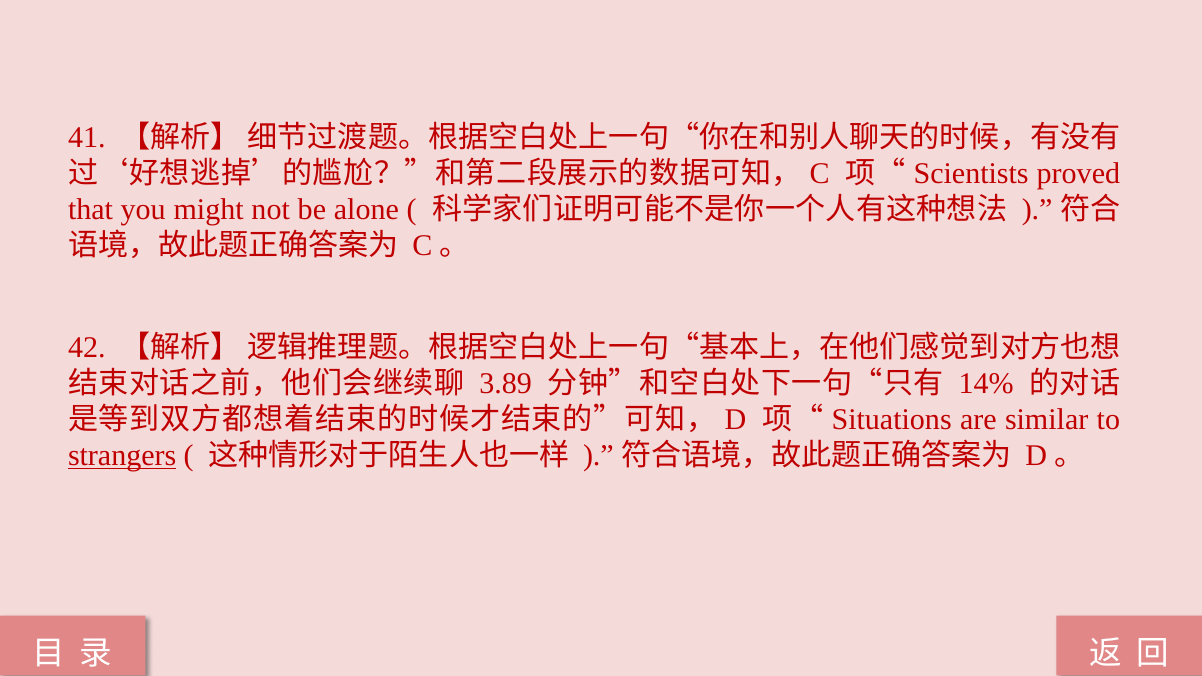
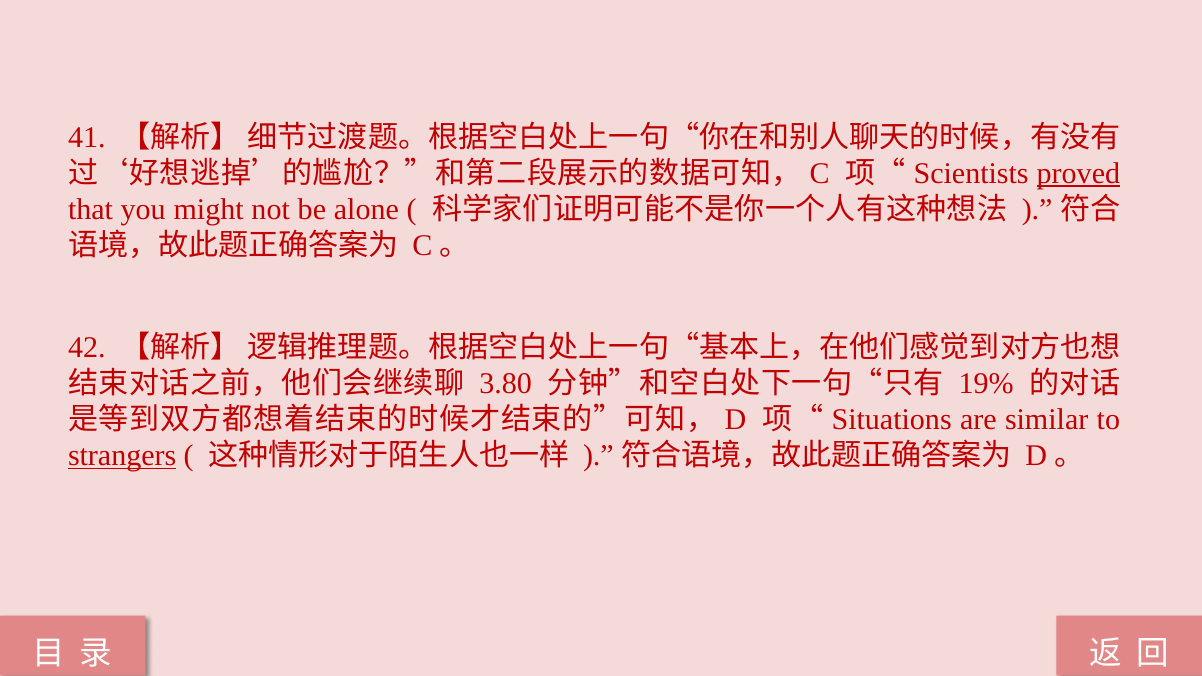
proved underline: none -> present
3.89: 3.89 -> 3.80
14%: 14% -> 19%
